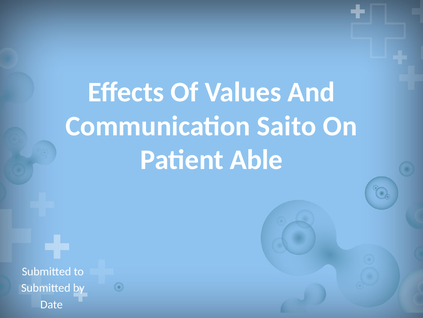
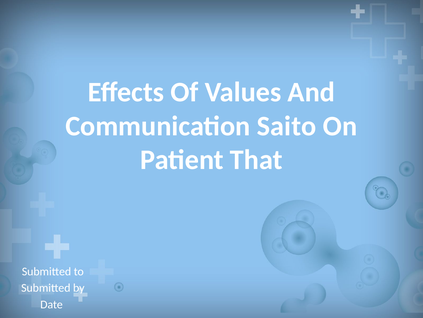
Able: Able -> That
